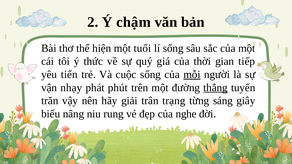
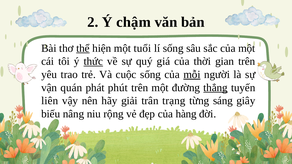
thể underline: none -> present
thức underline: none -> present
gian tiếp: tiếp -> trên
tiến: tiến -> trao
nhạy: nhạy -> quán
trăn: trăn -> liên
rung: rung -> rộng
nghe: nghe -> hàng
